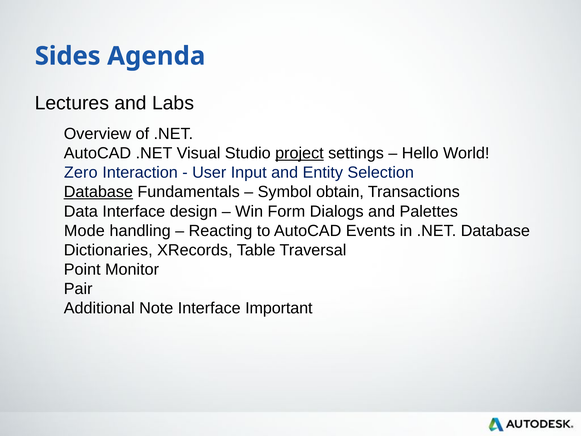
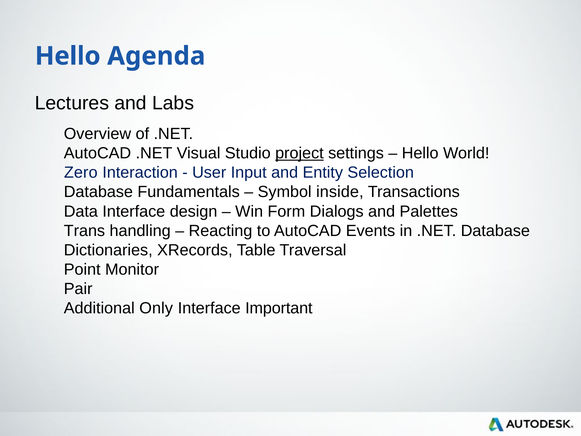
Sides at (68, 56): Sides -> Hello
Database at (98, 192) underline: present -> none
obtain: obtain -> inside
Mode: Mode -> Trans
Note: Note -> Only
